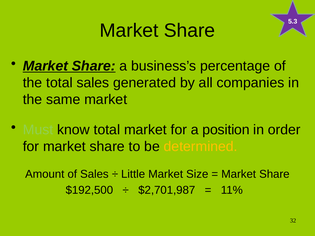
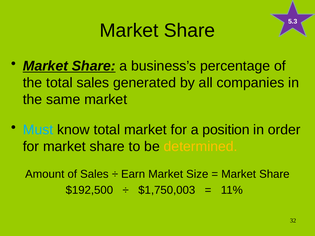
Must colour: light green -> light blue
Little: Little -> Earn
$2,701,987: $2,701,987 -> $1,750,003
